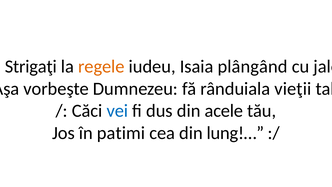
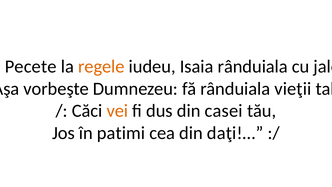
Strigaţi: Strigaţi -> Pecete
Isaia plângând: plângând -> rânduiala
vei colour: blue -> orange
acele: acele -> casei
lung!…: lung!… -> daţi!…
